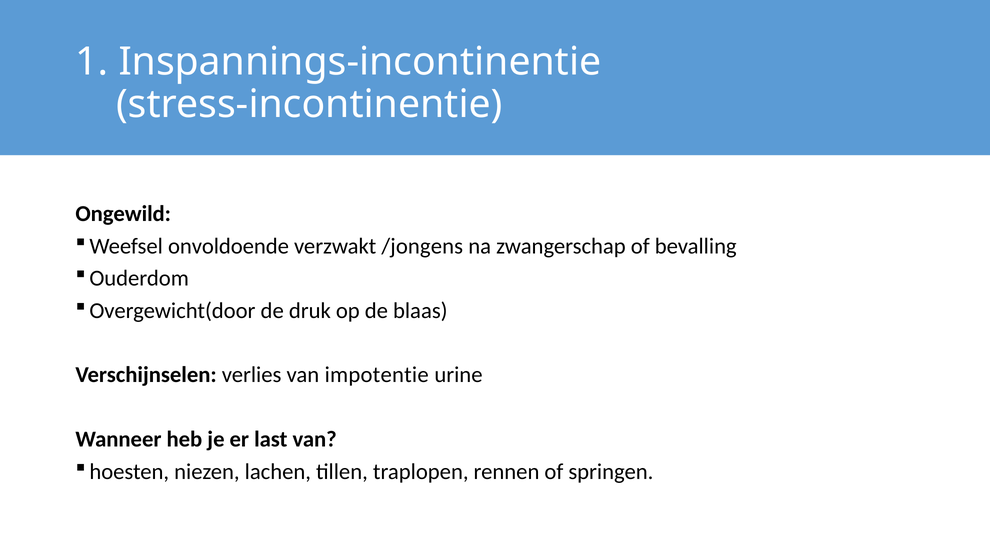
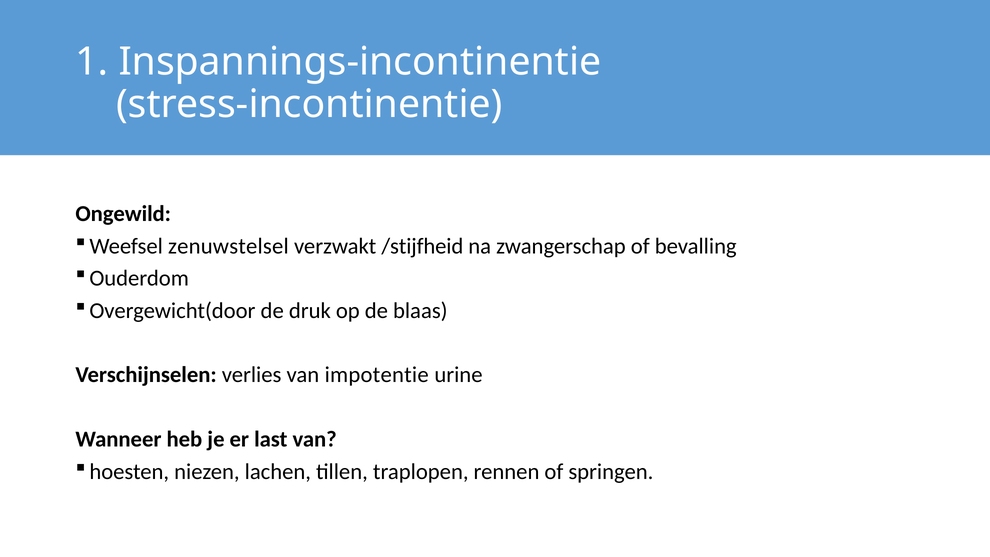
onvoldoende: onvoldoende -> zenuwstelsel
/jongens: /jongens -> /stijfheid
